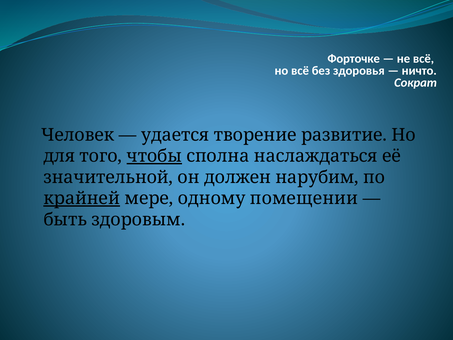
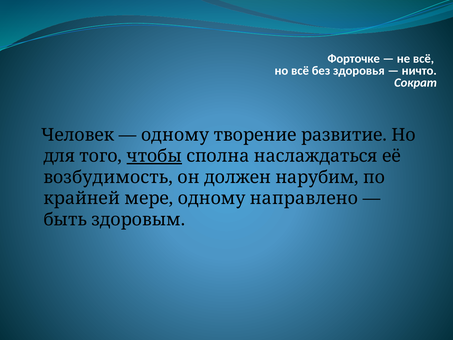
удается at (175, 135): удается -> одному
значительной: значительной -> возбудимость
крайней underline: present -> none
помещении: помещении -> направлено
